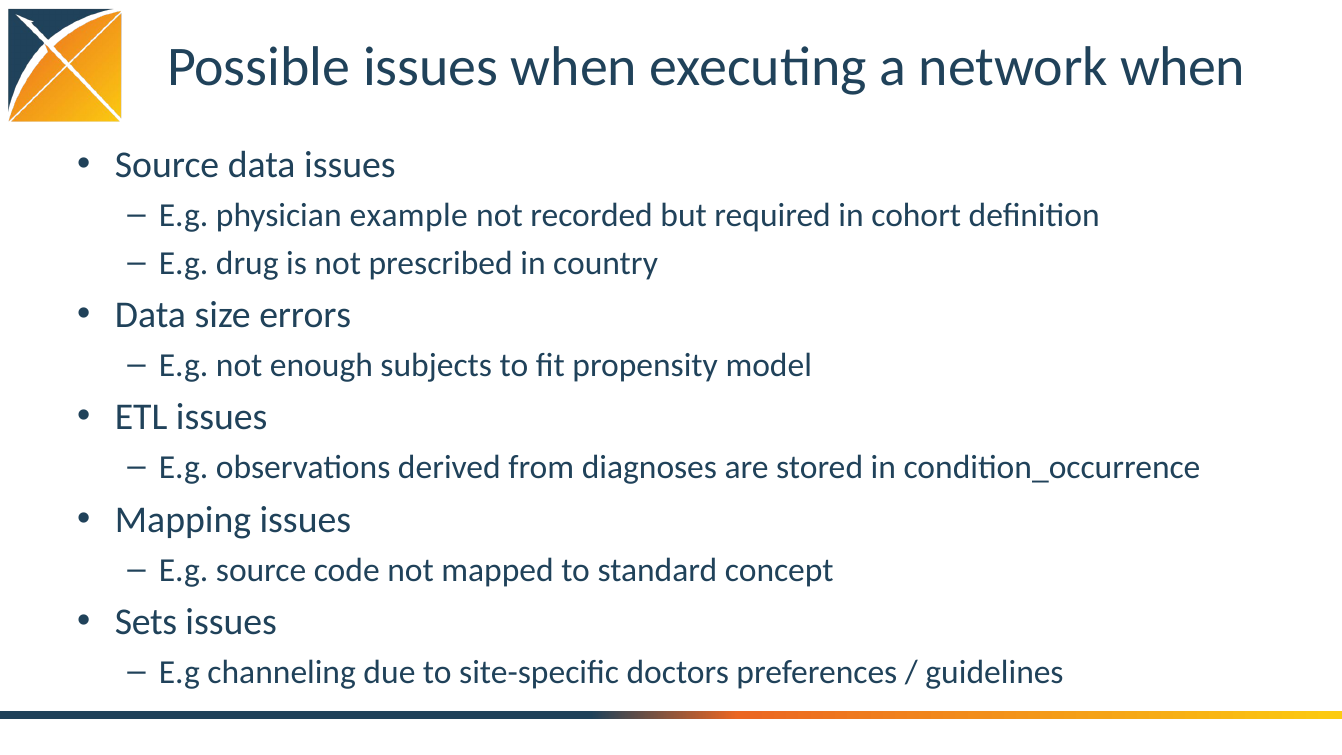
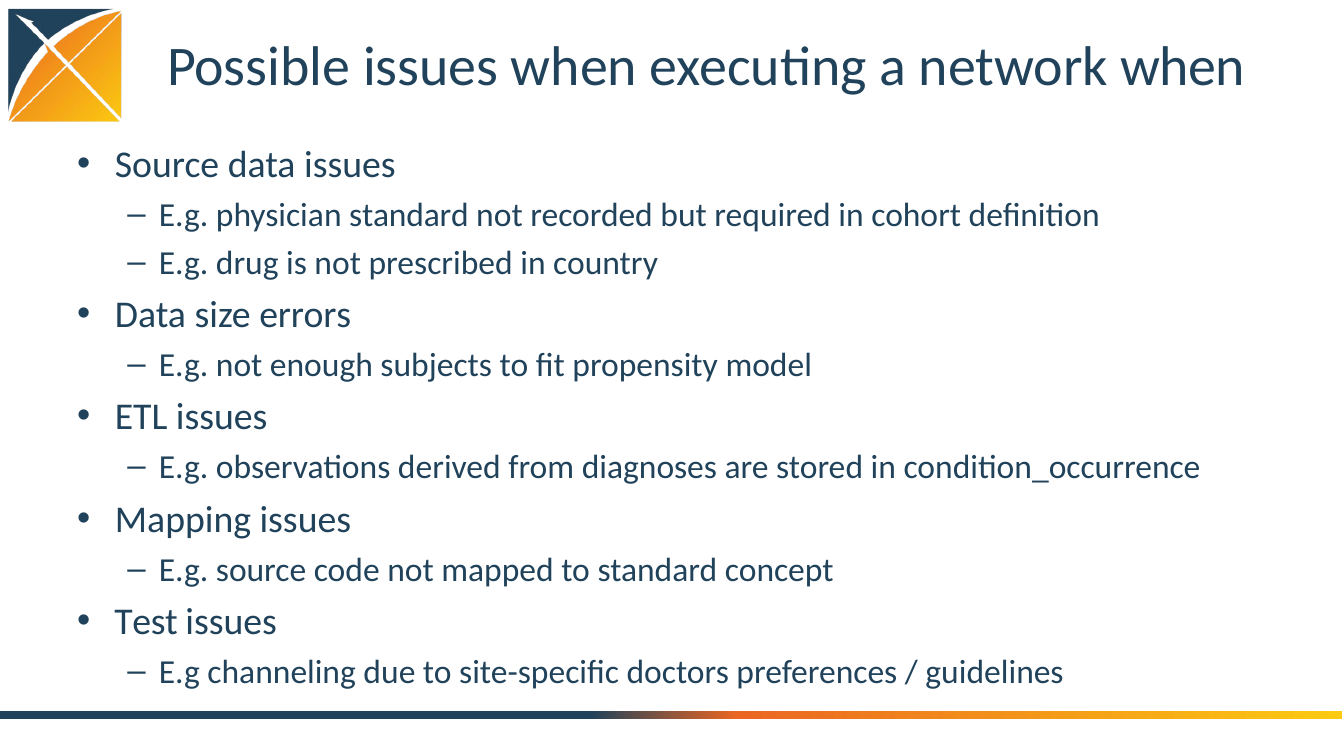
physician example: example -> standard
Sets: Sets -> Test
